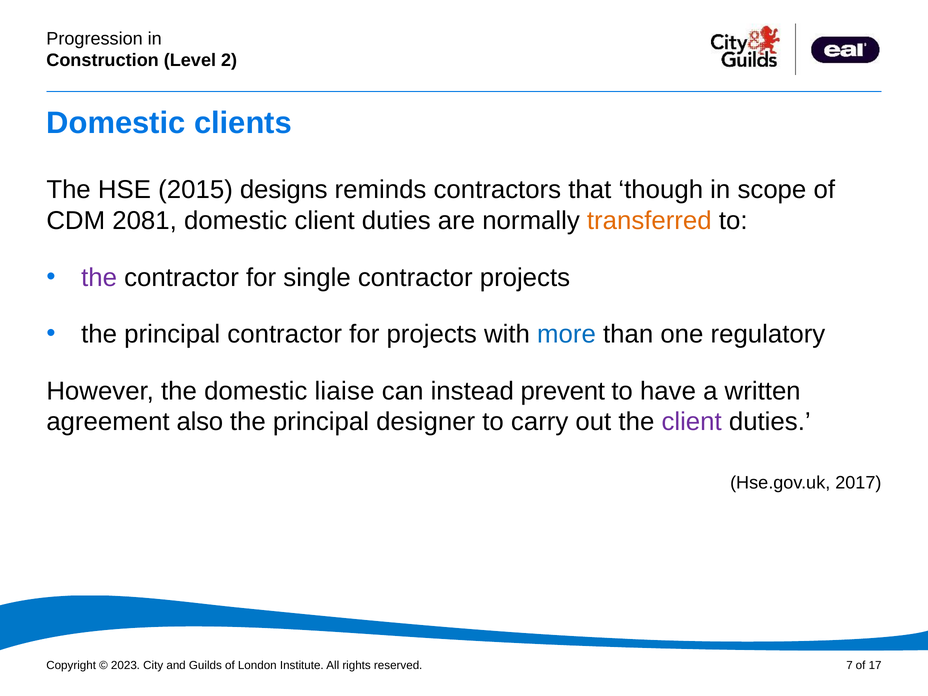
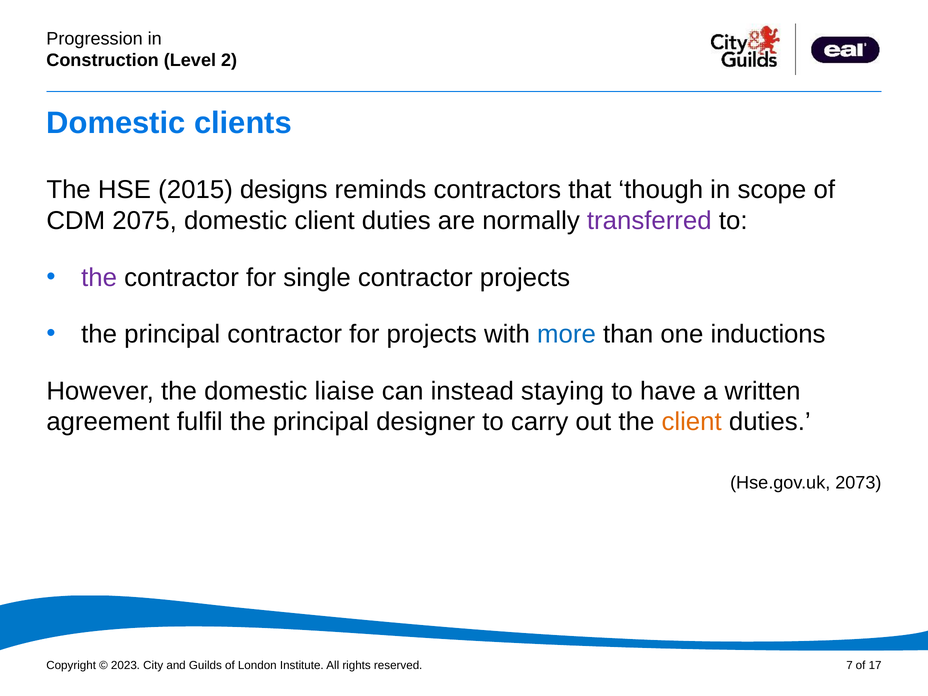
2081: 2081 -> 2075
transferred colour: orange -> purple
regulatory: regulatory -> inductions
prevent: prevent -> staying
also: also -> fulfil
client at (692, 422) colour: purple -> orange
2017: 2017 -> 2073
